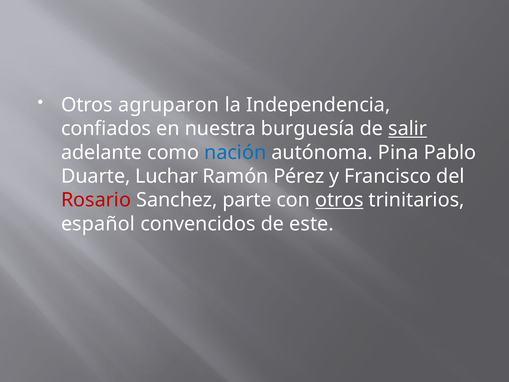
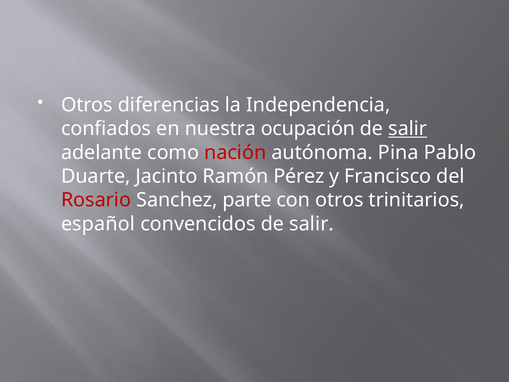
agruparon: agruparon -> diferencias
burguesía: burguesía -> ocupación
nación colour: blue -> red
Luchar: Luchar -> Jacinto
otros at (339, 200) underline: present -> none
convencidos de este: este -> salir
